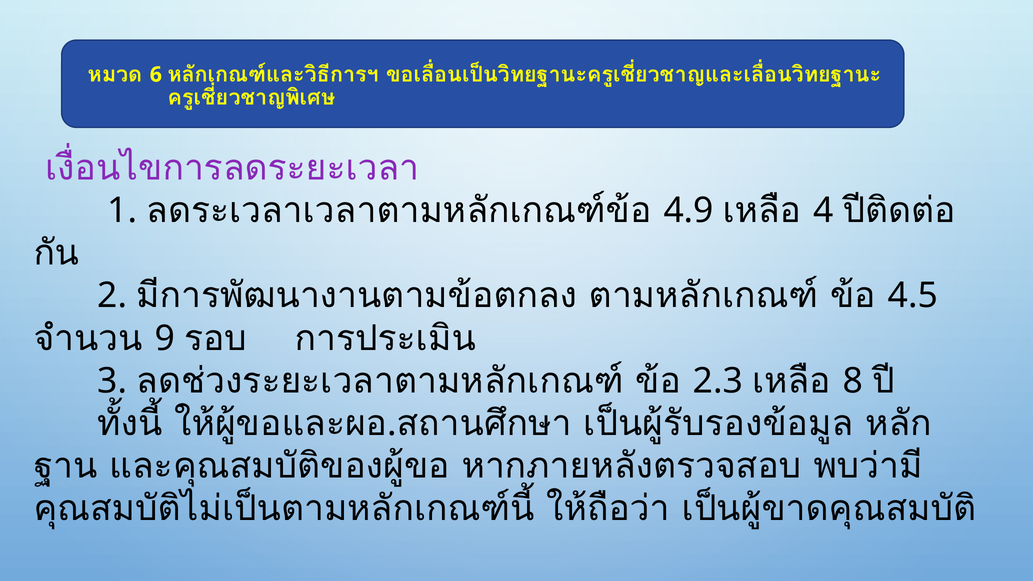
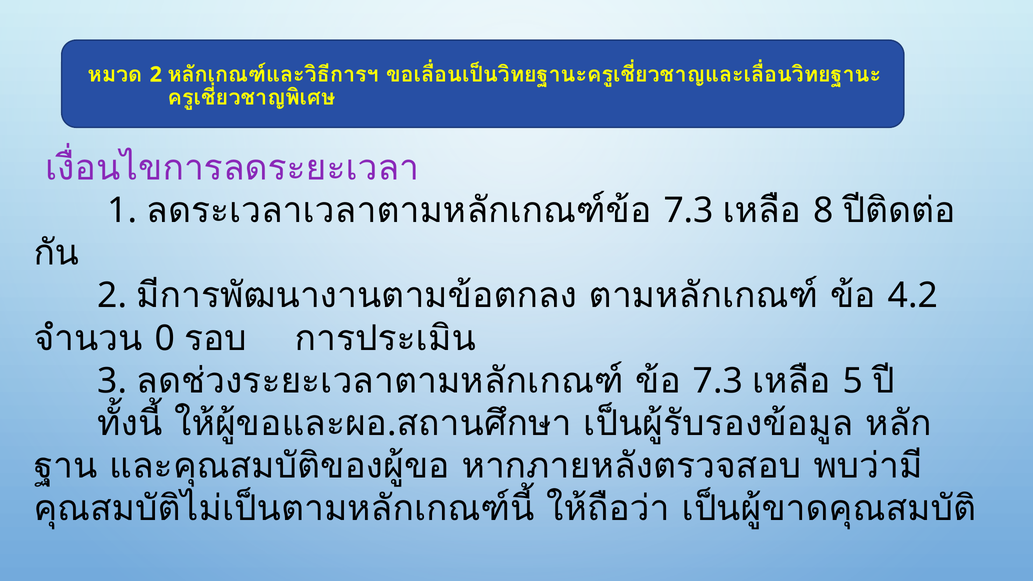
6 at (156, 75): 6 -> 2
4.9 at (689, 211): 4.9 -> 7.3
4: 4 -> 8
4.5: 4.5 -> 4.2
9: 9 -> 0
2.3 at (718, 381): 2.3 -> 7.3
8: 8 -> 5
